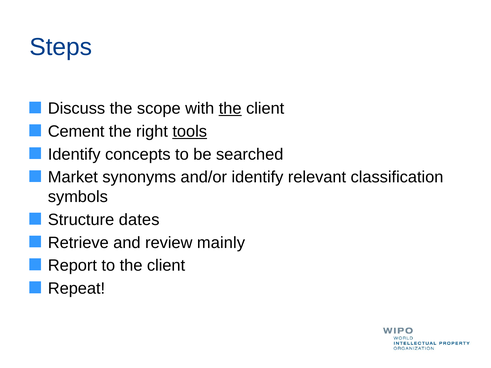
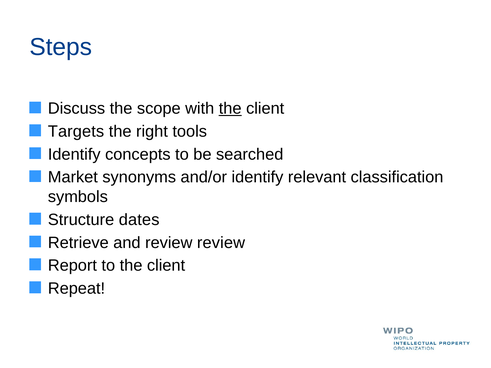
Cement: Cement -> Targets
tools underline: present -> none
review mainly: mainly -> review
